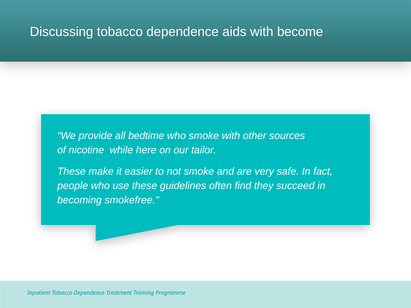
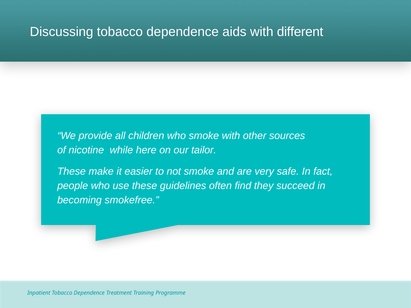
become: become -> different
bedtime: bedtime -> children
